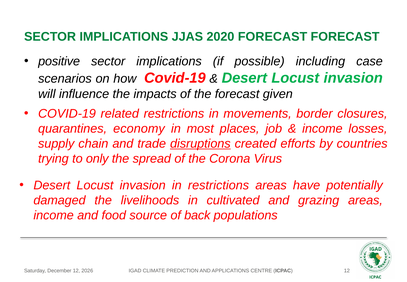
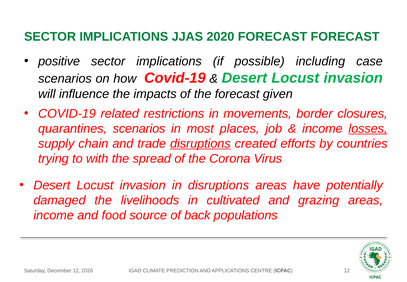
quarantines economy: economy -> scenarios
losses underline: none -> present
only: only -> with
in restrictions: restrictions -> disruptions
